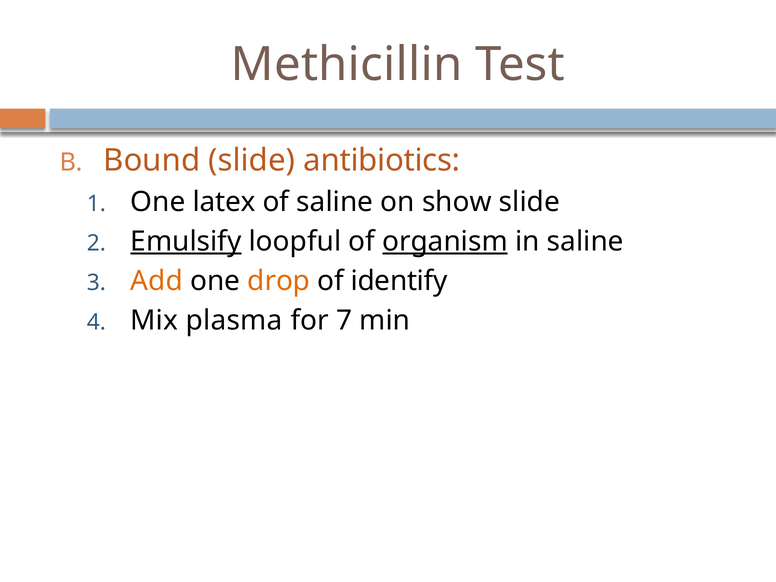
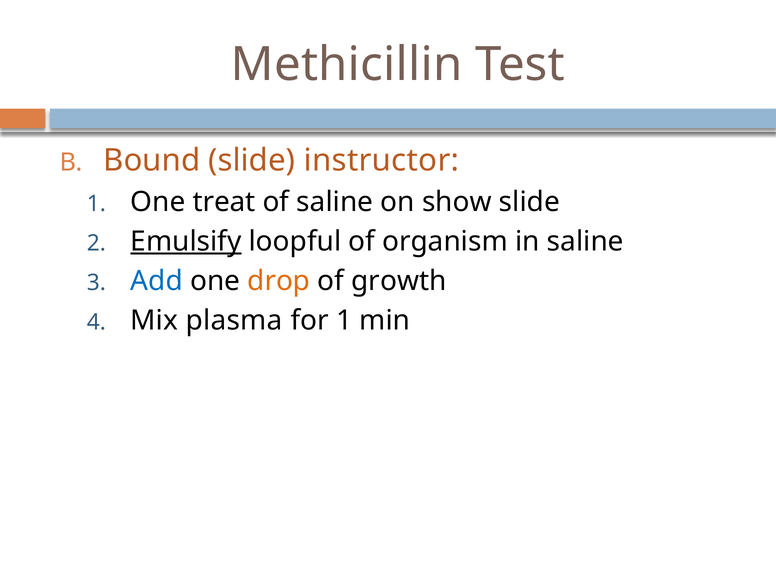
antibiotics: antibiotics -> instructor
latex: latex -> treat
organism underline: present -> none
Add colour: orange -> blue
identify: identify -> growth
for 7: 7 -> 1
